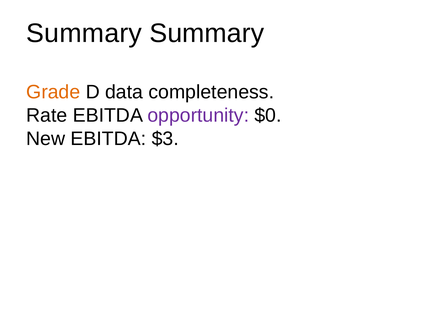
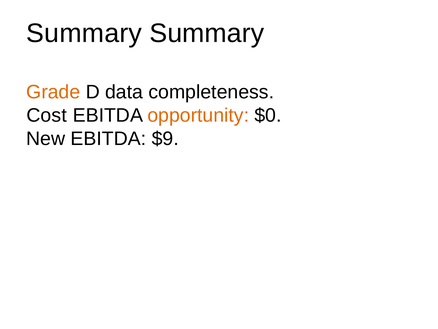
Rate: Rate -> Cost
opportunity colour: purple -> orange
$3: $3 -> $9
